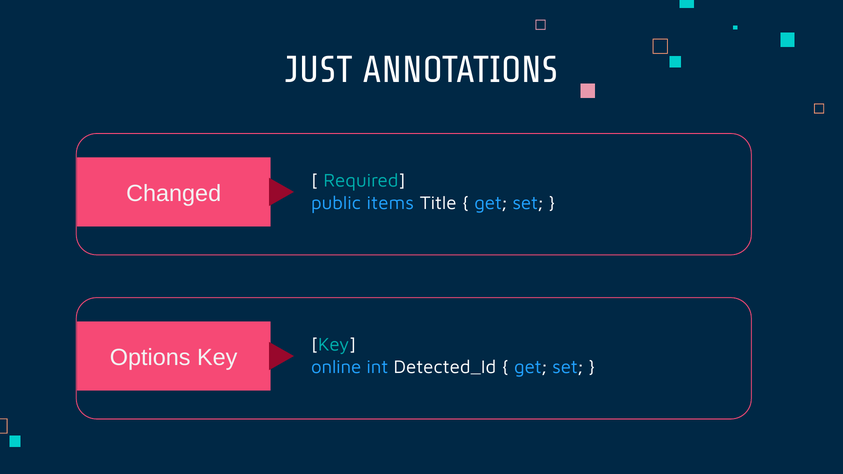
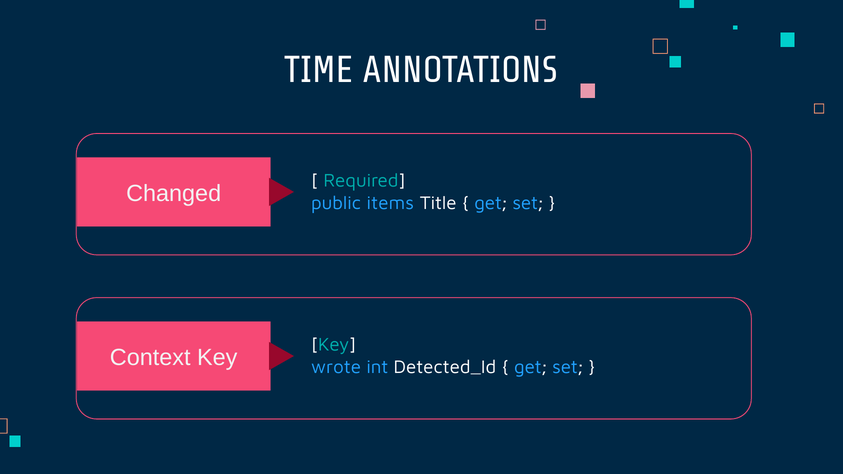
JUST: JUST -> TIME
Options: Options -> Context
online: online -> wrote
